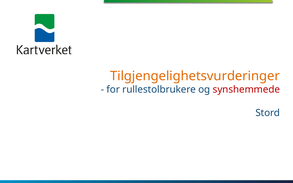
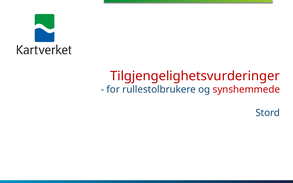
Tilgjengelighetsvurderinger colour: orange -> red
